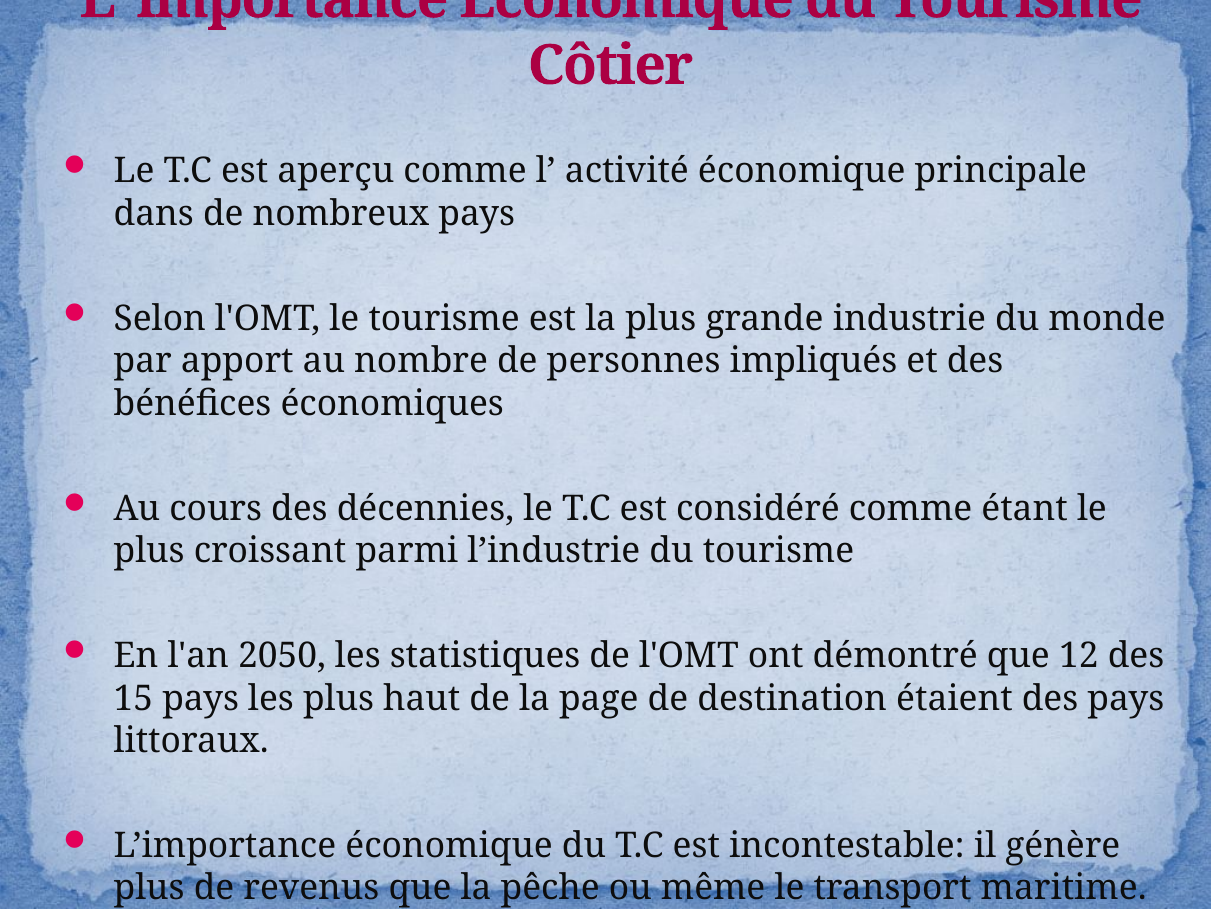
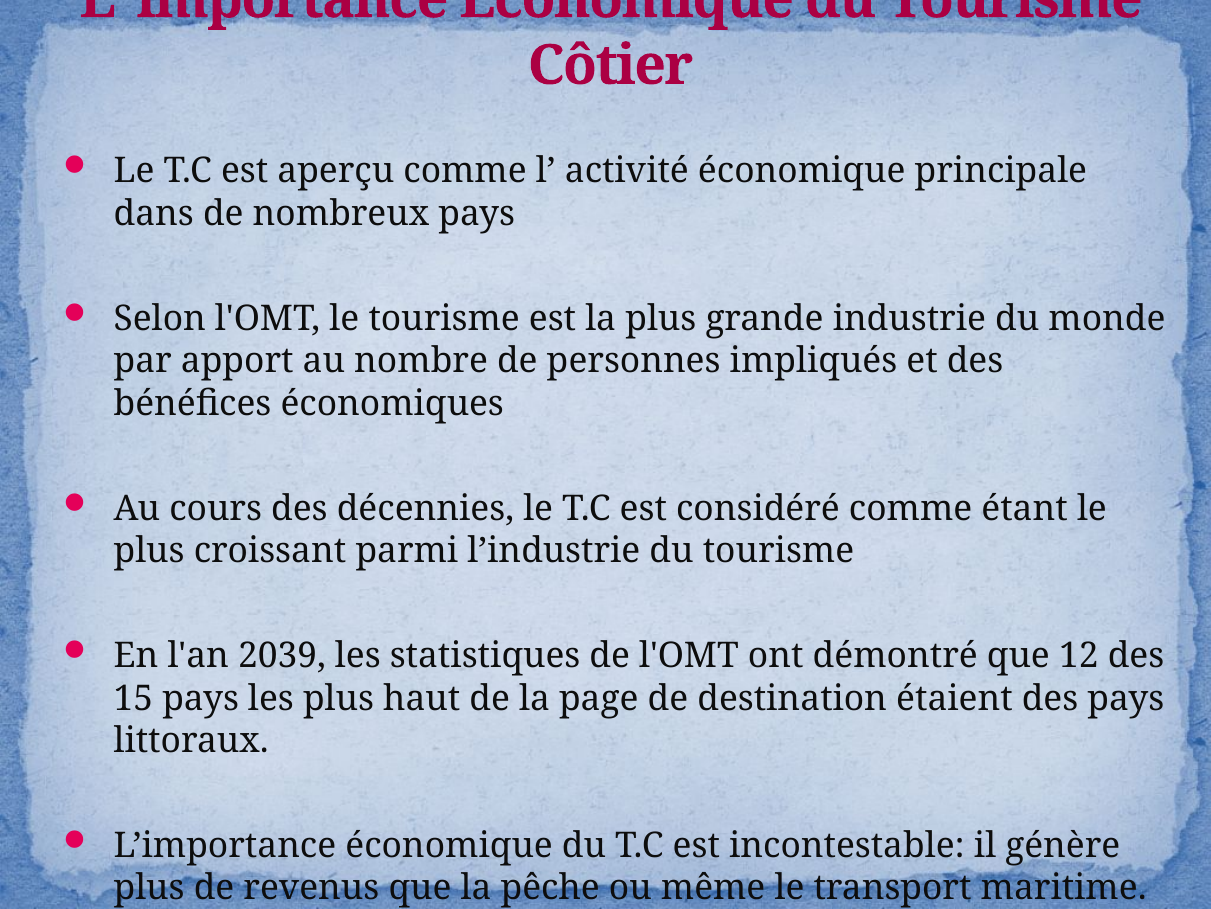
2050: 2050 -> 2039
